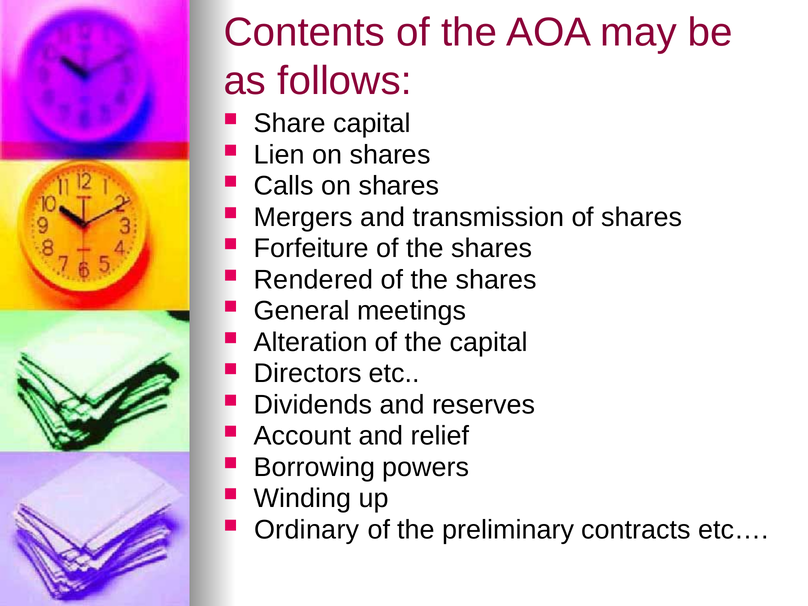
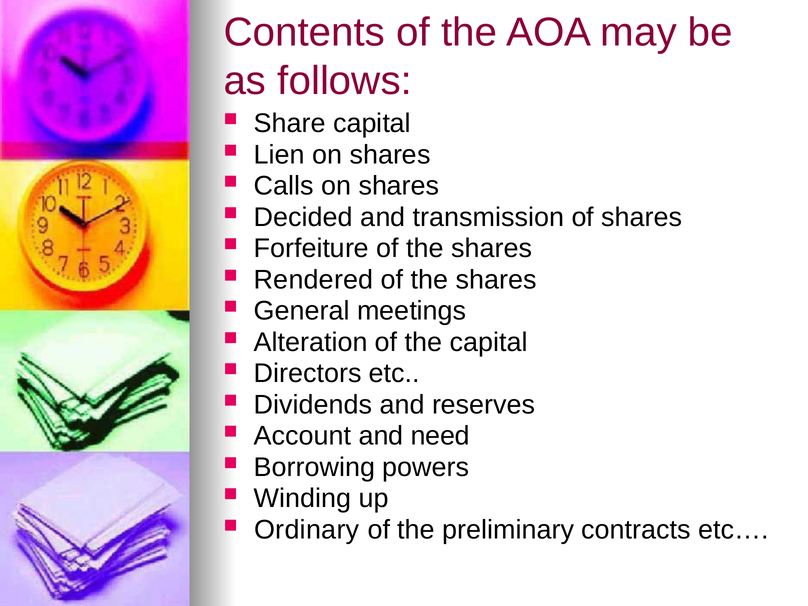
Mergers: Mergers -> Decided
relief: relief -> need
